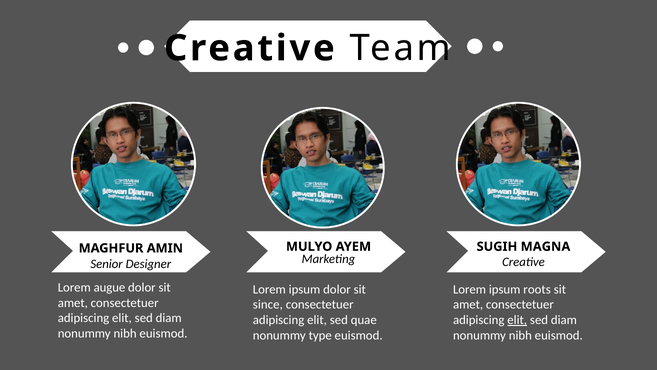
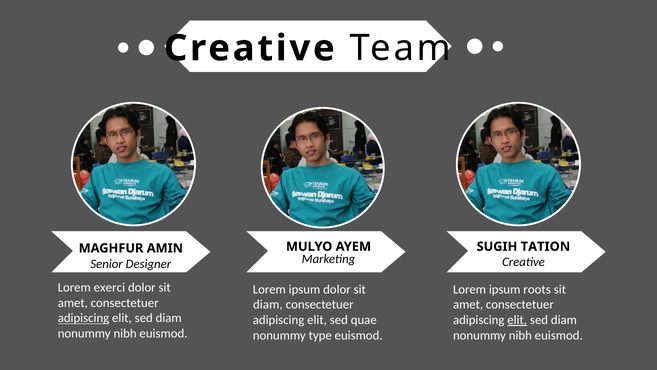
MAGNA: MAGNA -> TATION
augue: augue -> exerci
since at (268, 304): since -> diam
adipiscing at (83, 318) underline: none -> present
